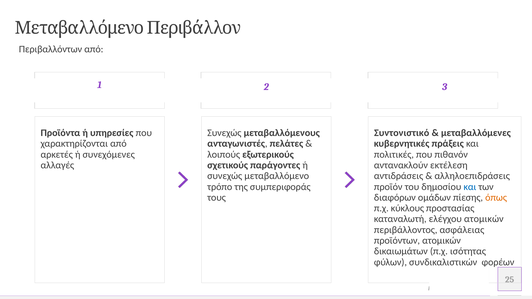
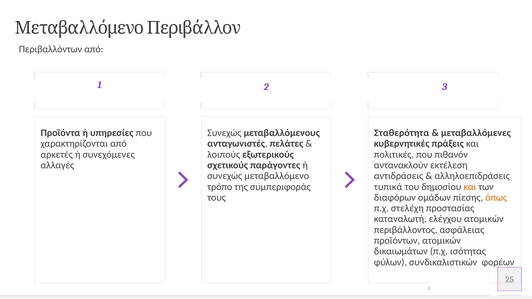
Συντονιστικό: Συντονιστικό -> Σταθερότητα
προϊόν: προϊόν -> τυπικά
και at (470, 187) colour: blue -> orange
κύκλους: κύκλους -> στελέχη
